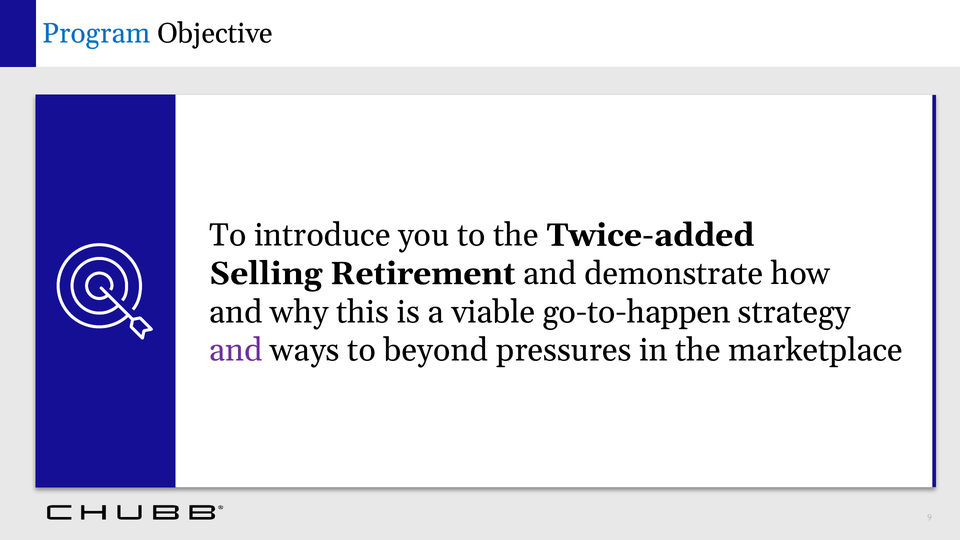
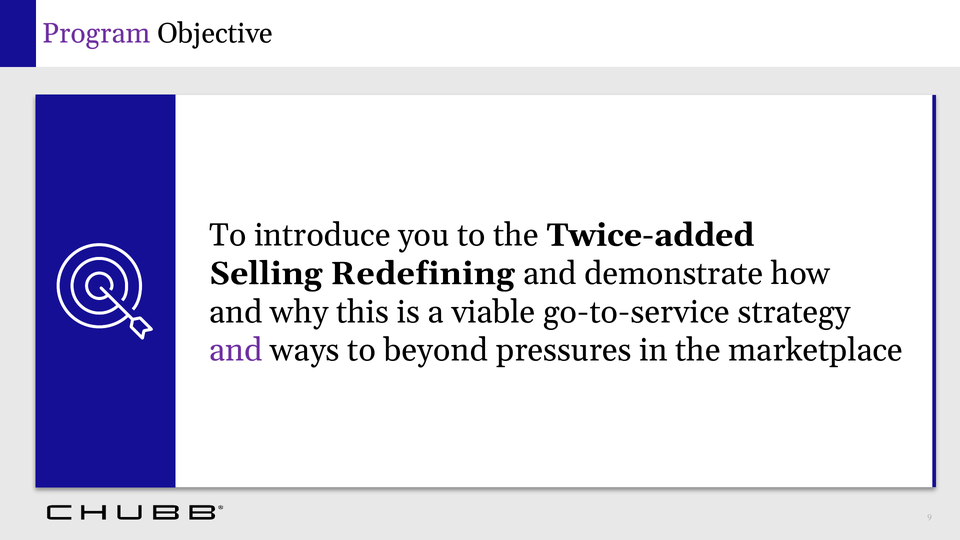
Program colour: blue -> purple
Retirement: Retirement -> Redefining
go-to-happen: go-to-happen -> go-to-service
